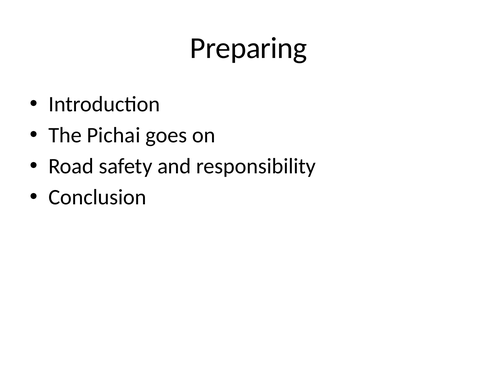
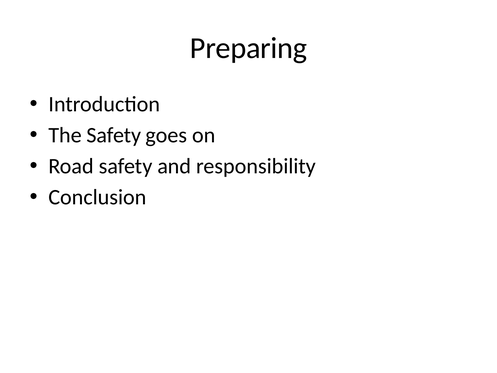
The Pichai: Pichai -> Safety
